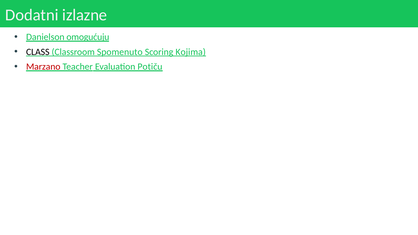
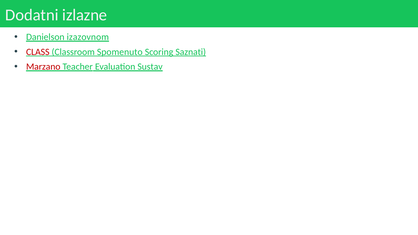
omogućuju: omogućuju -> izazovnom
CLASS colour: black -> red
Kojima: Kojima -> Saznati
Potiču: Potiču -> Sustav
